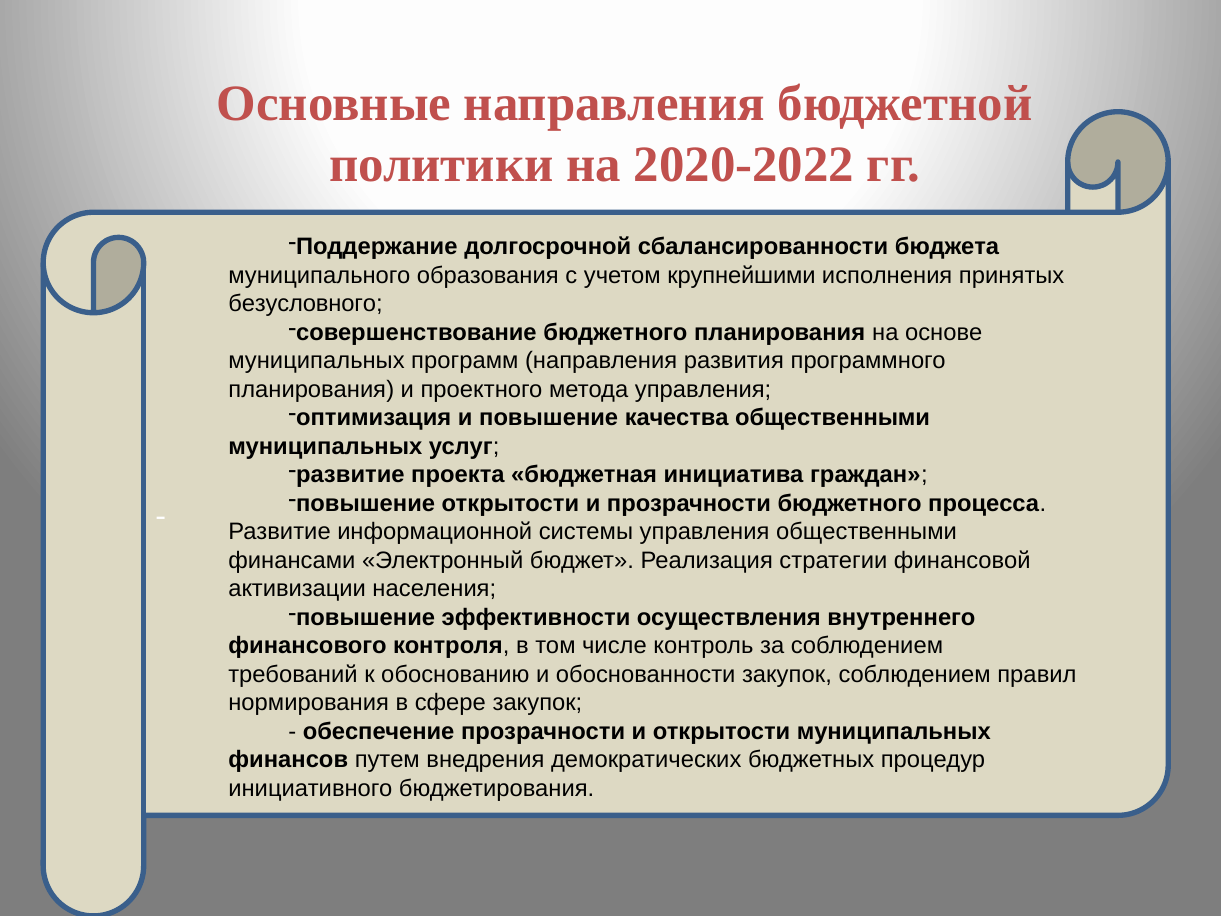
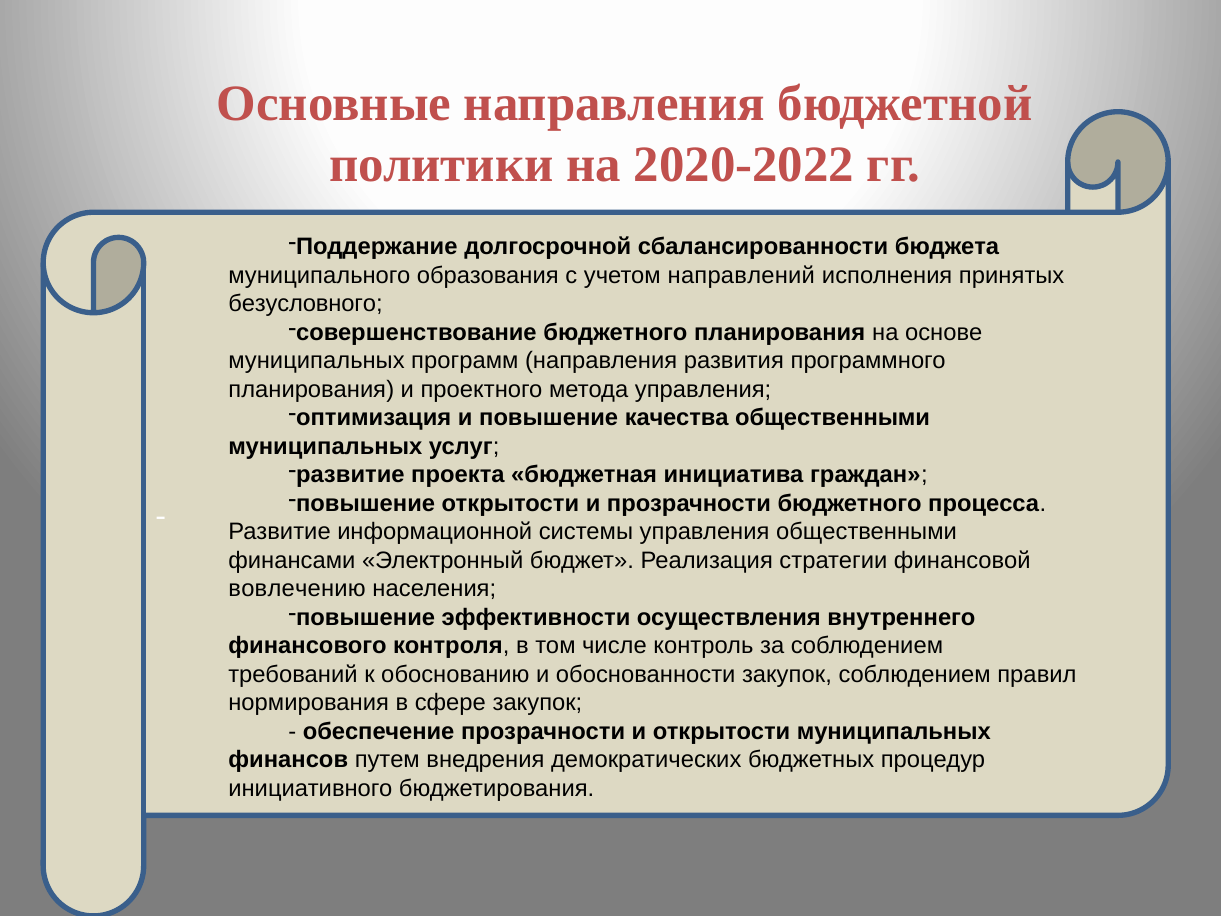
крупнейшими: крупнейшими -> направлений
активизации: активизации -> вовлечению
